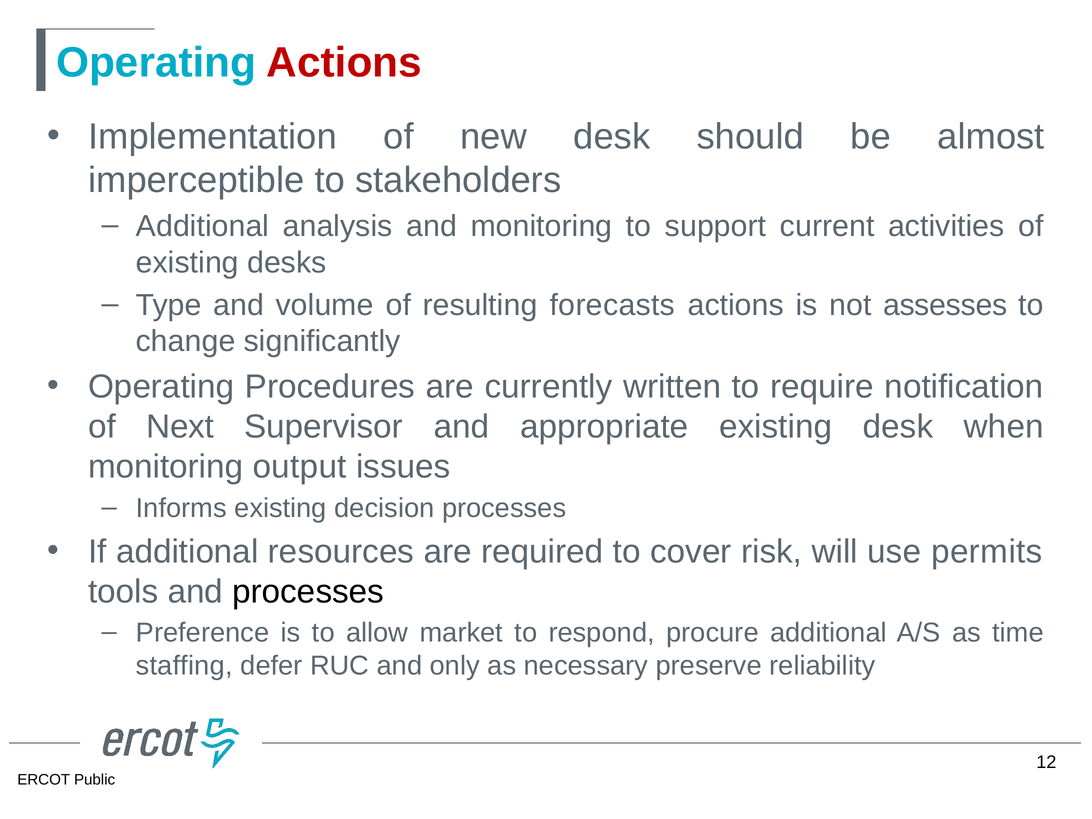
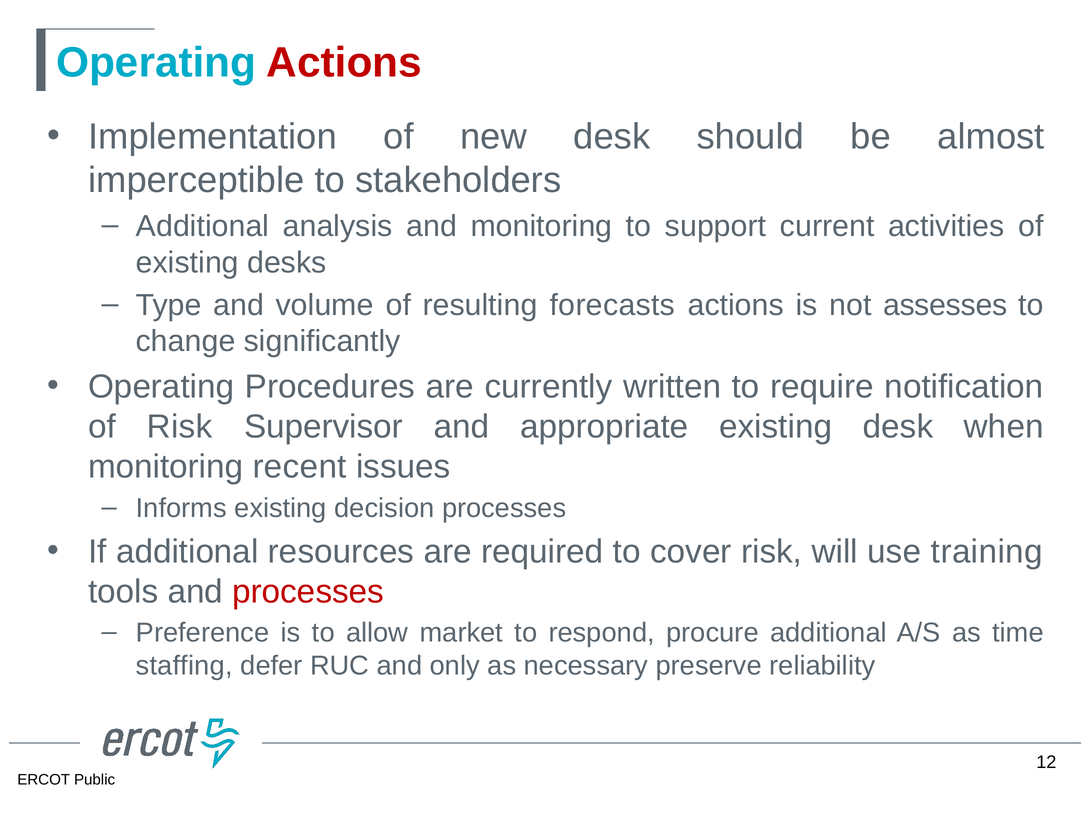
of Next: Next -> Risk
output: output -> recent
permits: permits -> training
processes at (308, 592) colour: black -> red
